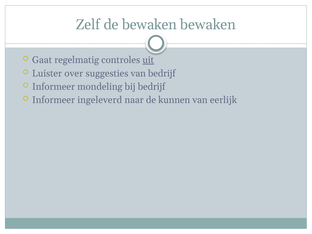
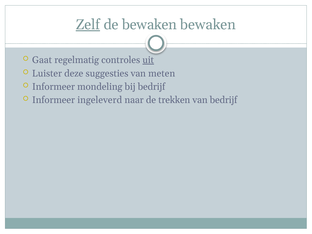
Zelf underline: none -> present
over: over -> deze
van bedrijf: bedrijf -> meten
kunnen: kunnen -> trekken
van eerlijk: eerlijk -> bedrijf
